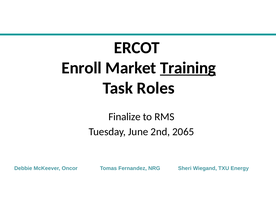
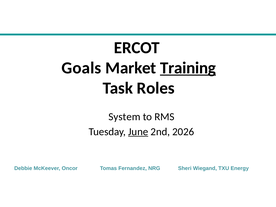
Enroll: Enroll -> Goals
Finalize: Finalize -> System
June underline: none -> present
2065: 2065 -> 2026
